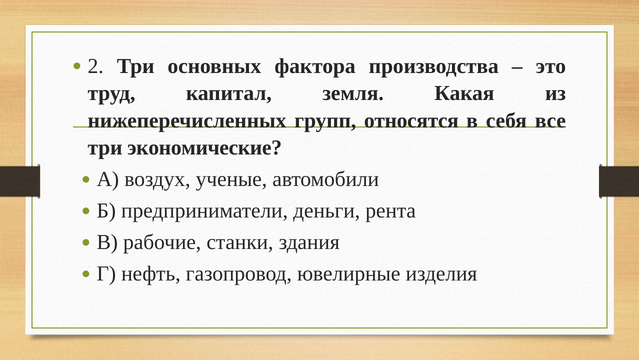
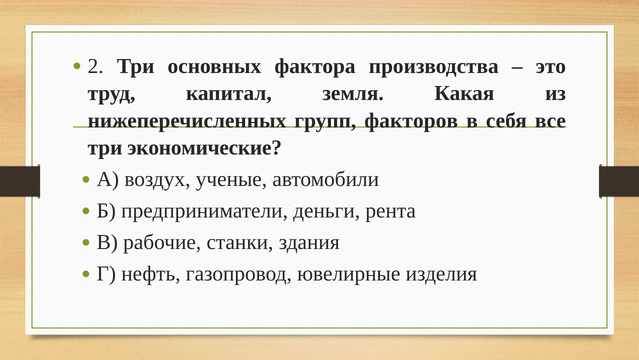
относятся: относятся -> факторов
